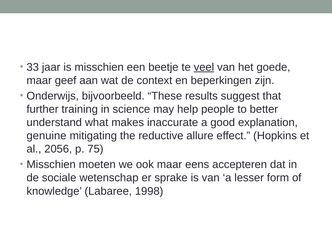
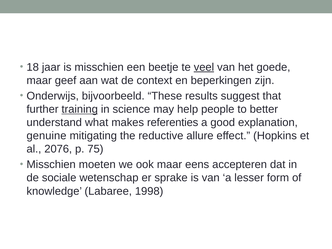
33: 33 -> 18
training underline: none -> present
inaccurate: inaccurate -> referenties
2056: 2056 -> 2076
